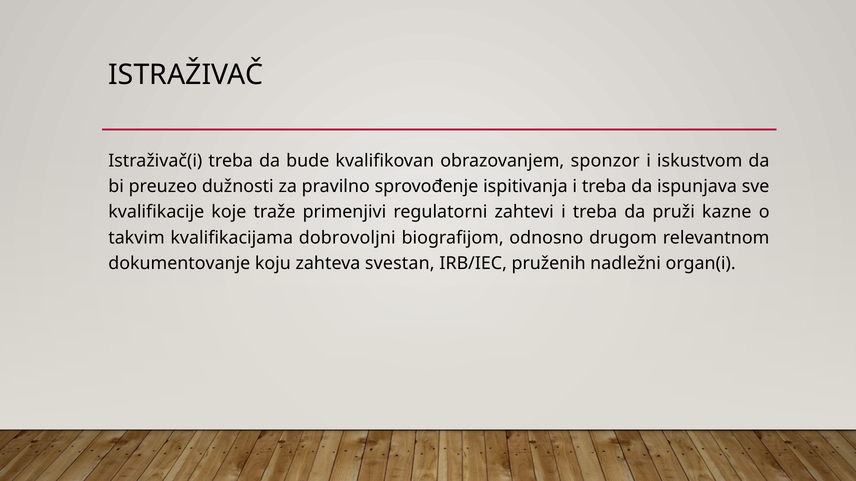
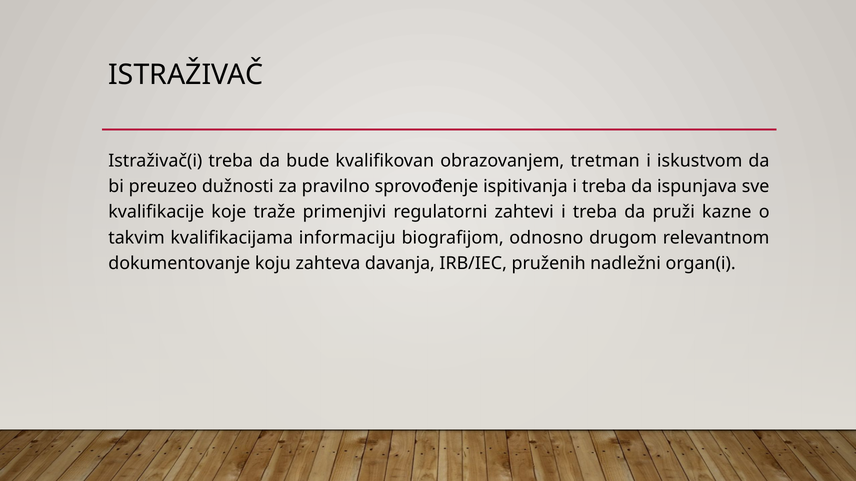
sponzor: sponzor -> tretman
dobrovoljni: dobrovoljni -> informaciju
svestan: svestan -> davanja
